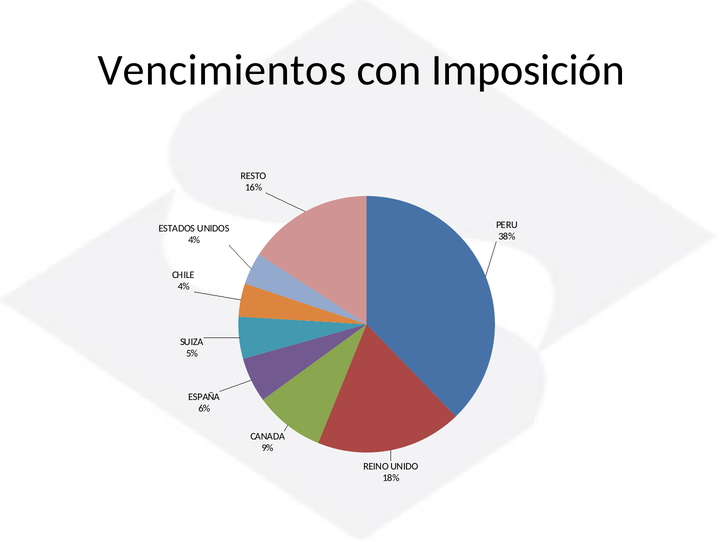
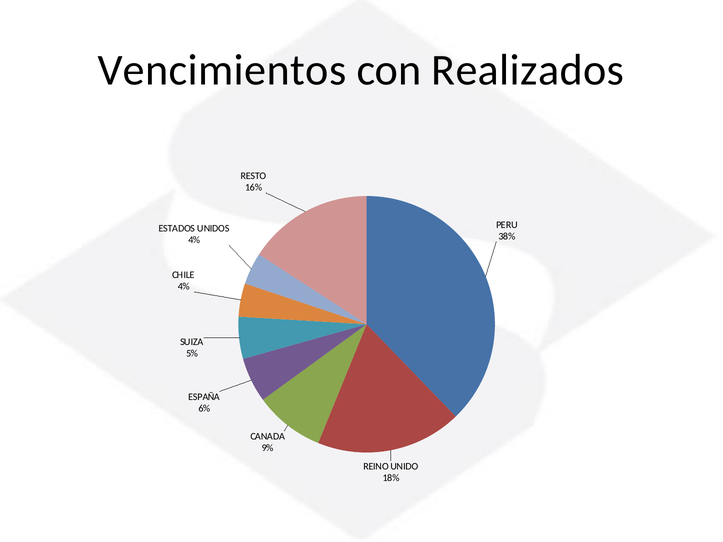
Imposición: Imposición -> Realizados
